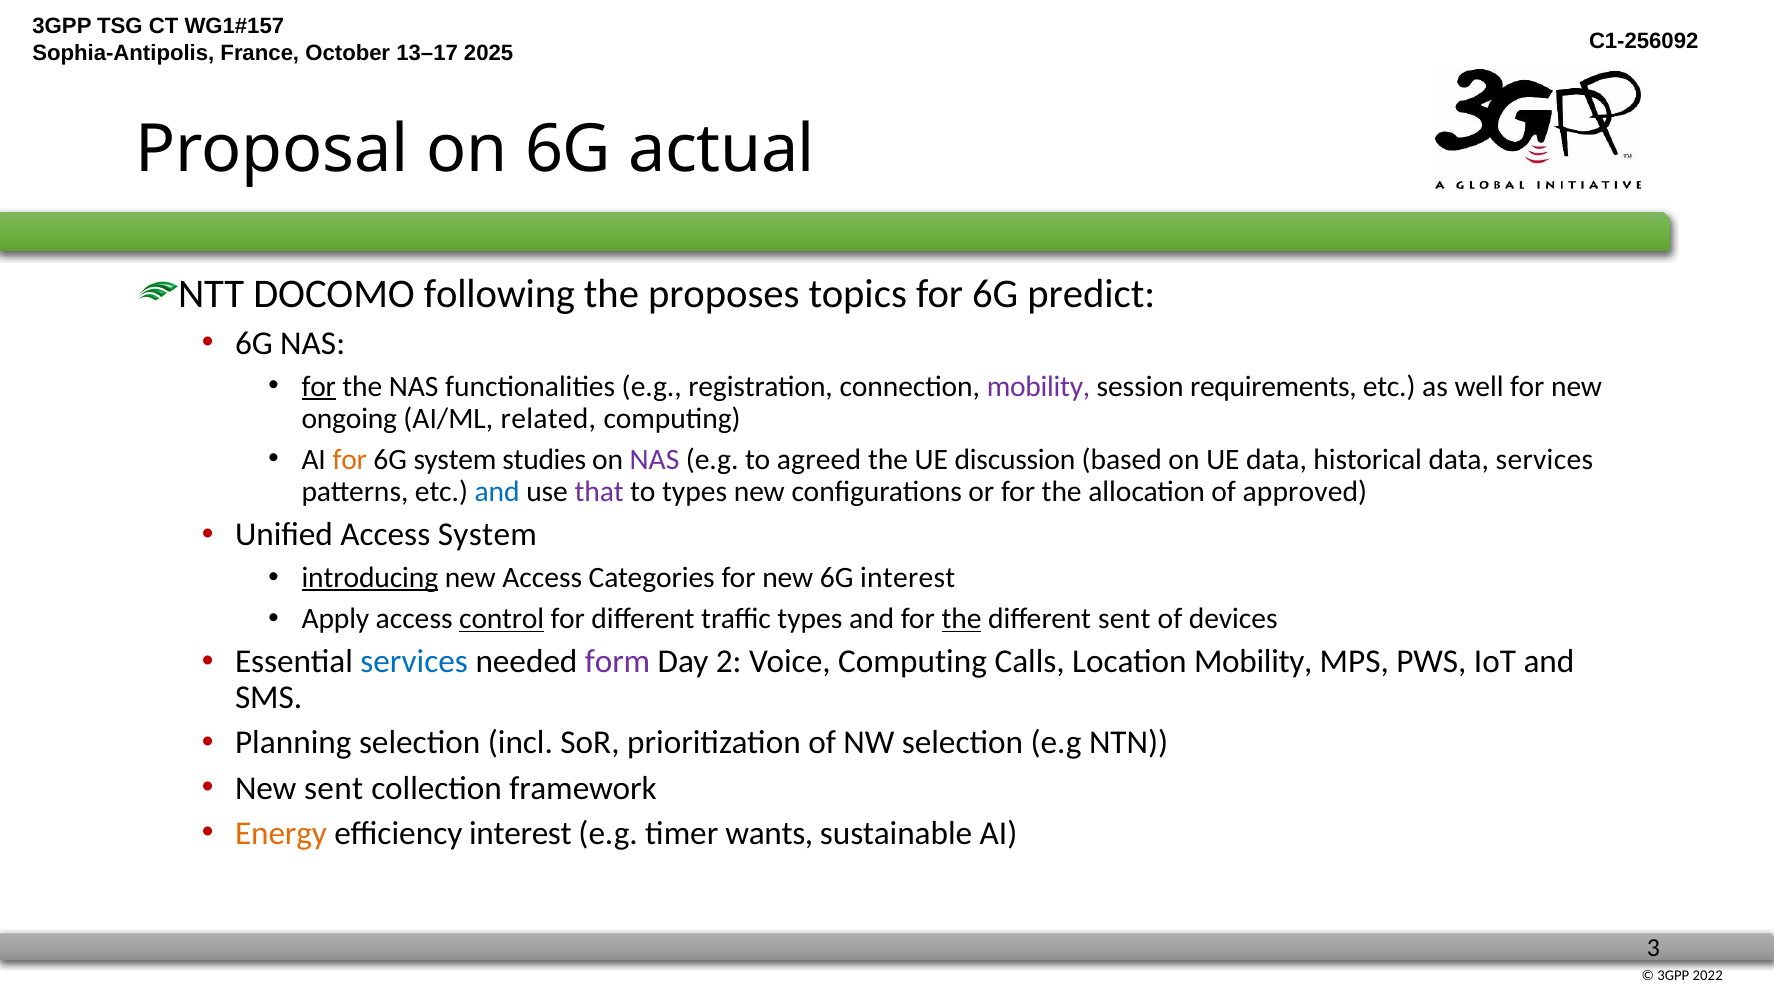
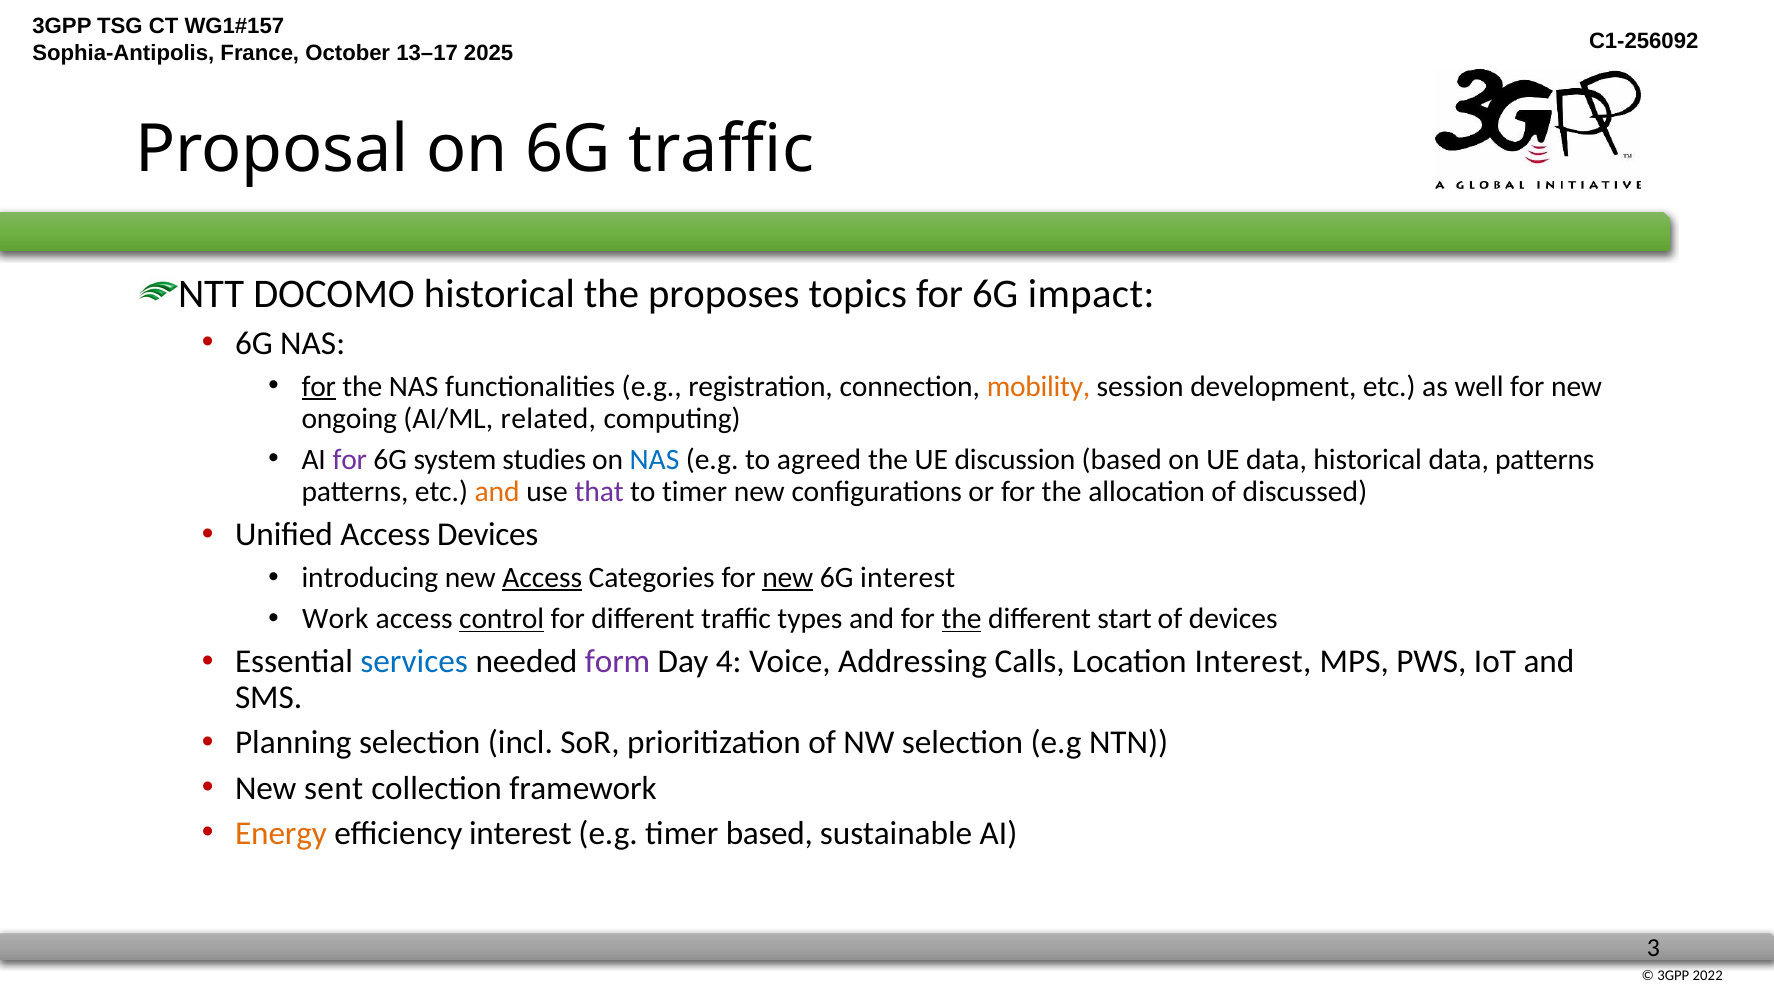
6G actual: actual -> traffic
DOCOMO following: following -> historical
predict: predict -> impact
mobility at (1039, 386) colour: purple -> orange
requirements: requirements -> development
for at (350, 459) colour: orange -> purple
NAS at (655, 459) colour: purple -> blue
data services: services -> patterns
and at (497, 491) colour: blue -> orange
to types: types -> timer
approved: approved -> discussed
Access System: System -> Devices
introducing underline: present -> none
Access at (542, 577) underline: none -> present
new at (788, 577) underline: none -> present
Apply: Apply -> Work
different sent: sent -> start
2: 2 -> 4
Voice Computing: Computing -> Addressing
Location Mobility: Mobility -> Interest
timer wants: wants -> based
